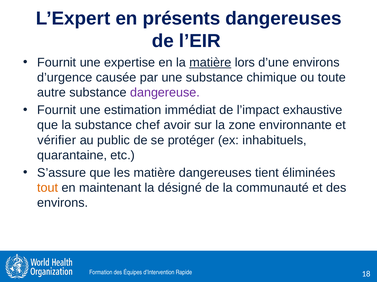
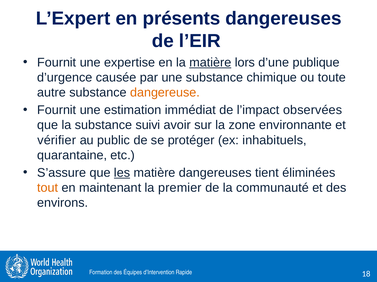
d’une environs: environs -> publique
dangereuse colour: purple -> orange
exhaustive: exhaustive -> observées
chef: chef -> suivi
les underline: none -> present
désigné: désigné -> premier
